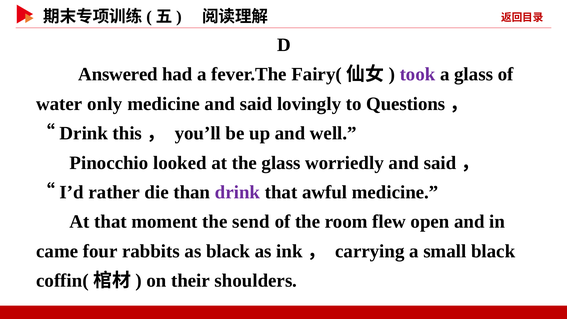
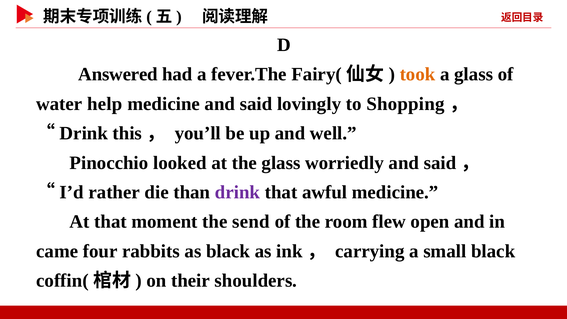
took colour: purple -> orange
only: only -> help
Questions: Questions -> Shopping
